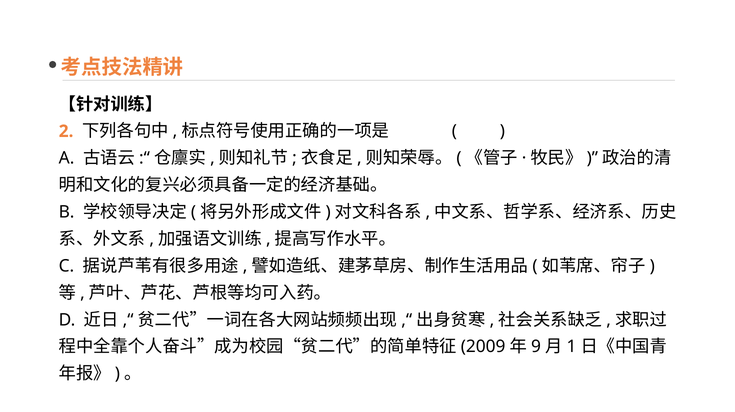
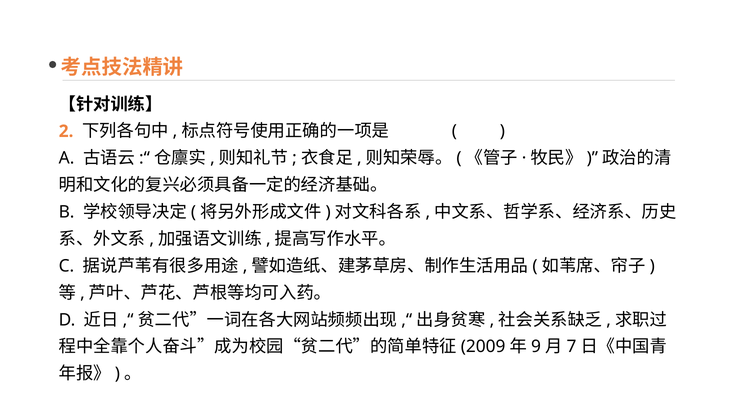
1: 1 -> 7
